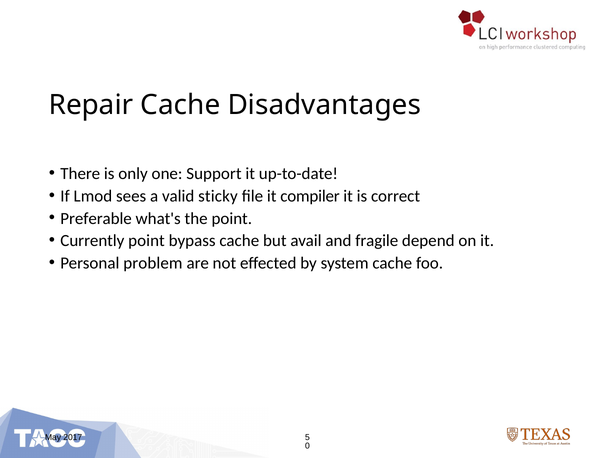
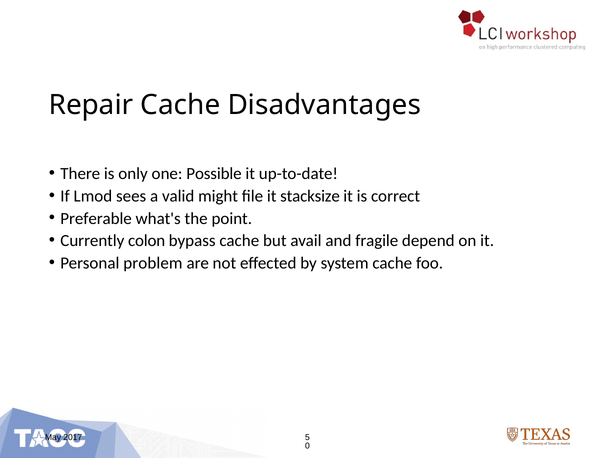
Support: Support -> Possible
sticky: sticky -> might
compiler: compiler -> stacksize
Currently point: point -> colon
